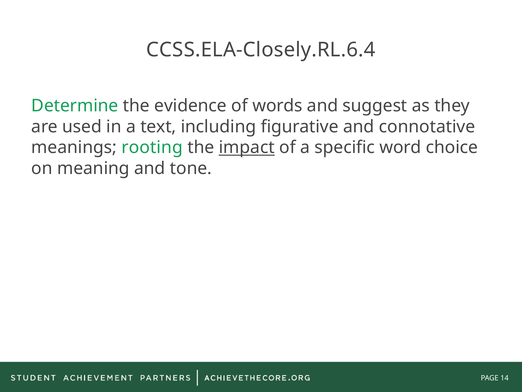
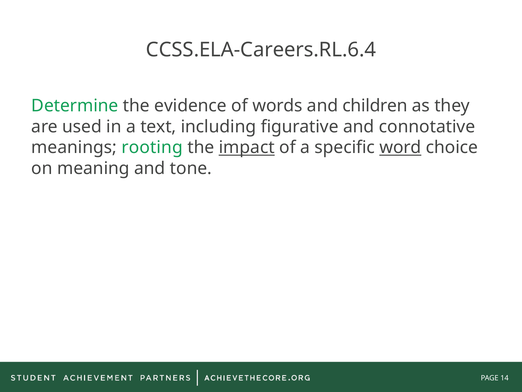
CCSS.ELA-Closely.RL.6.4: CCSS.ELA-Closely.RL.6.4 -> CCSS.ELA-Careers.RL.6.4
suggest: suggest -> children
word underline: none -> present
